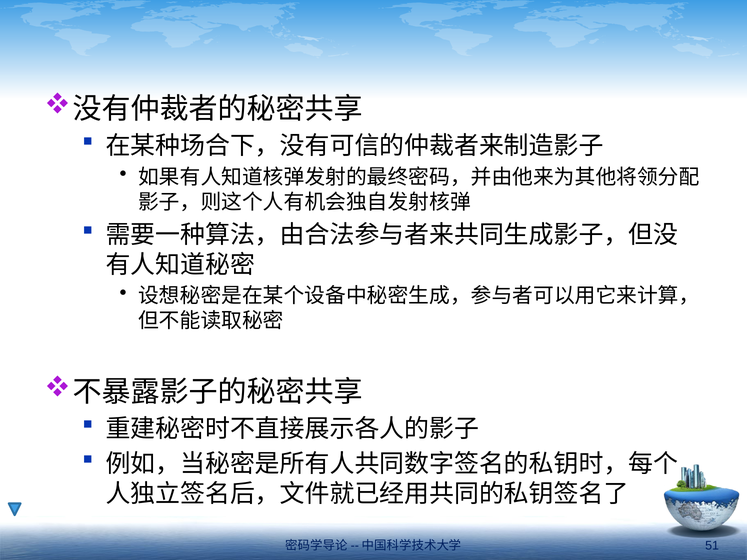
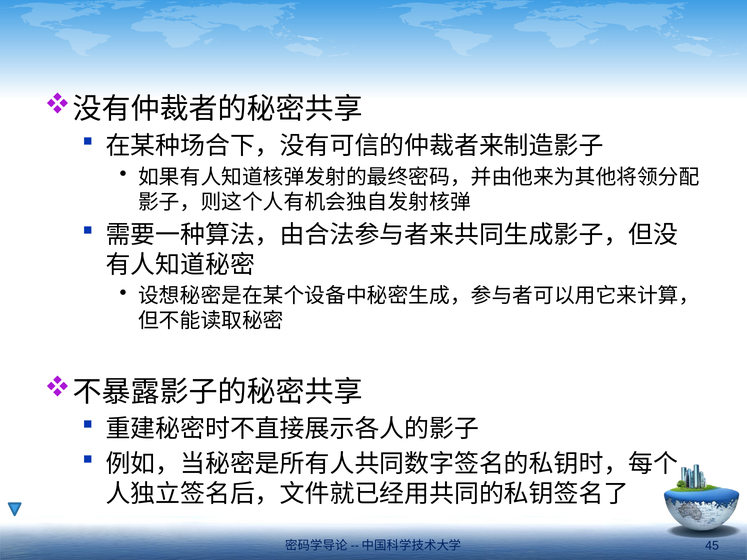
51: 51 -> 45
